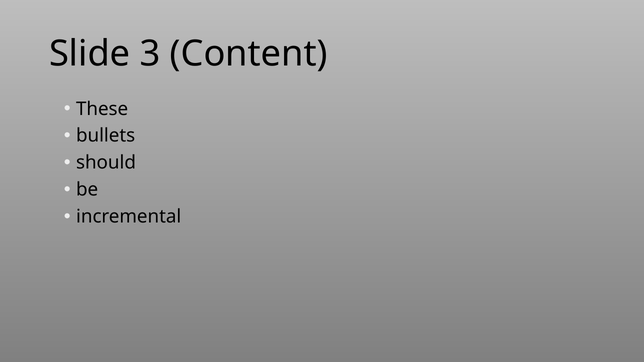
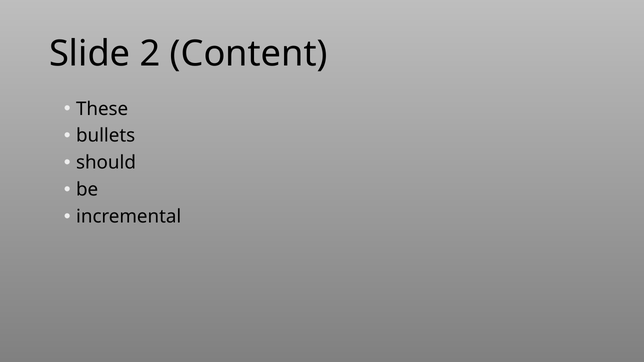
3: 3 -> 2
